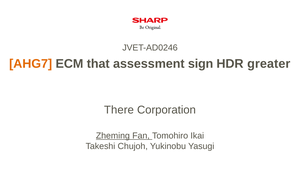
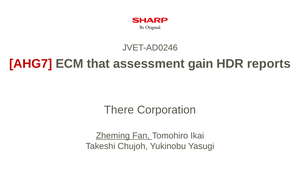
AHG7 colour: orange -> red
sign: sign -> gain
greater: greater -> reports
